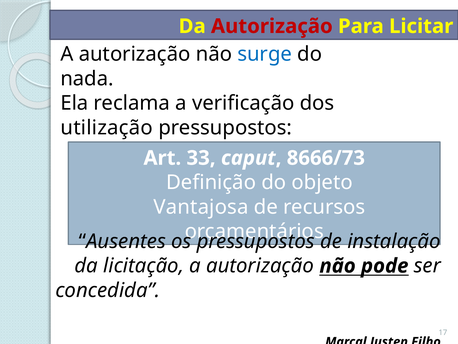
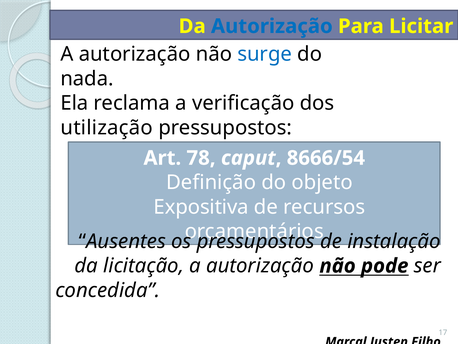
Autorização at (272, 26) colour: red -> blue
33: 33 -> 78
8666/73: 8666/73 -> 8666/54
Vantajosa: Vantajosa -> Expositiva
